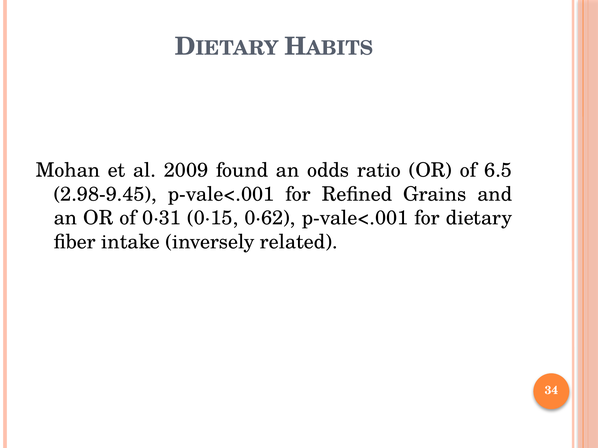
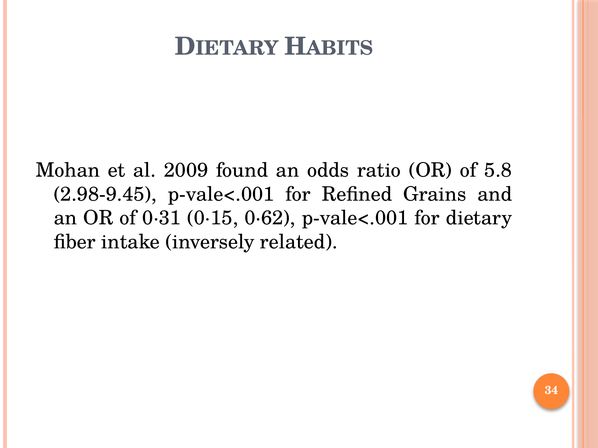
6.5: 6.5 -> 5.8
